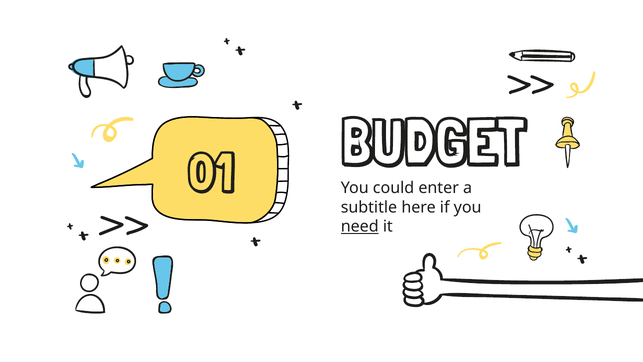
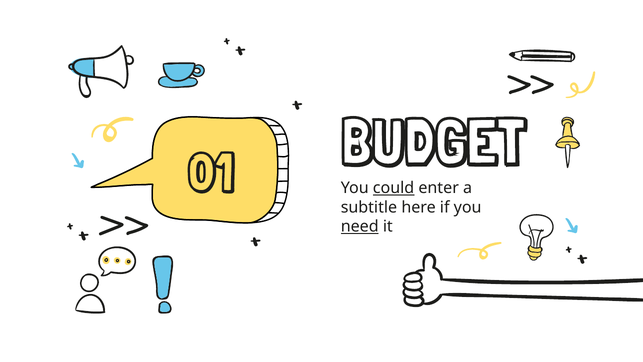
could underline: none -> present
